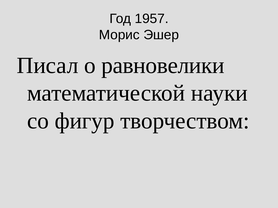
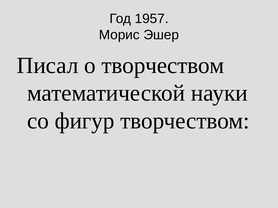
о равновелики: равновелики -> творчеством
